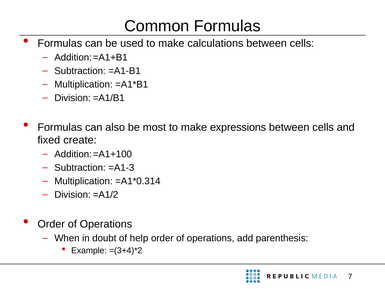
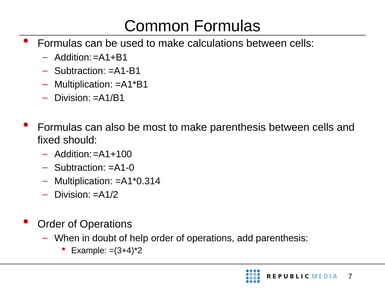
make expressions: expressions -> parenthesis
create: create -> should
=A1-3: =A1-3 -> =A1-0
